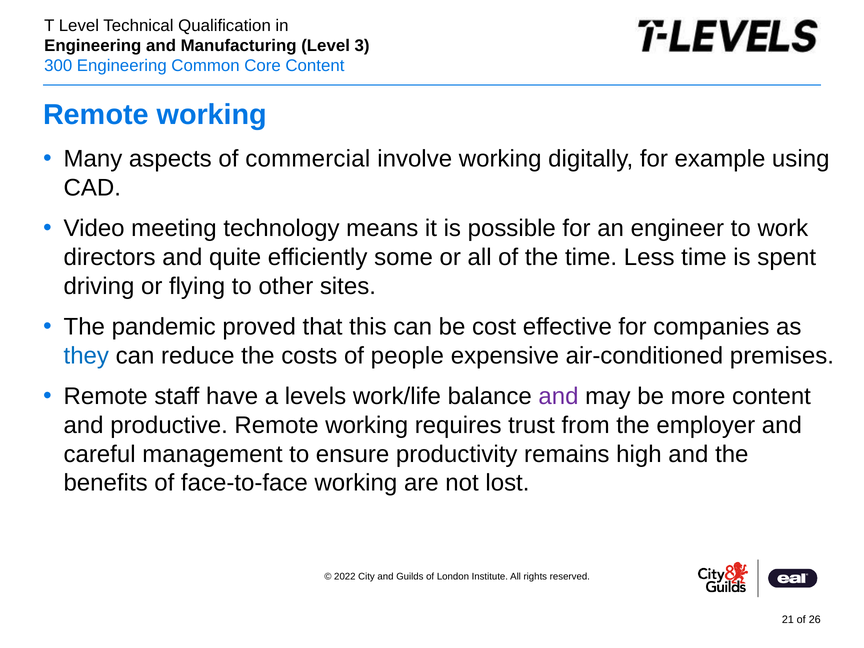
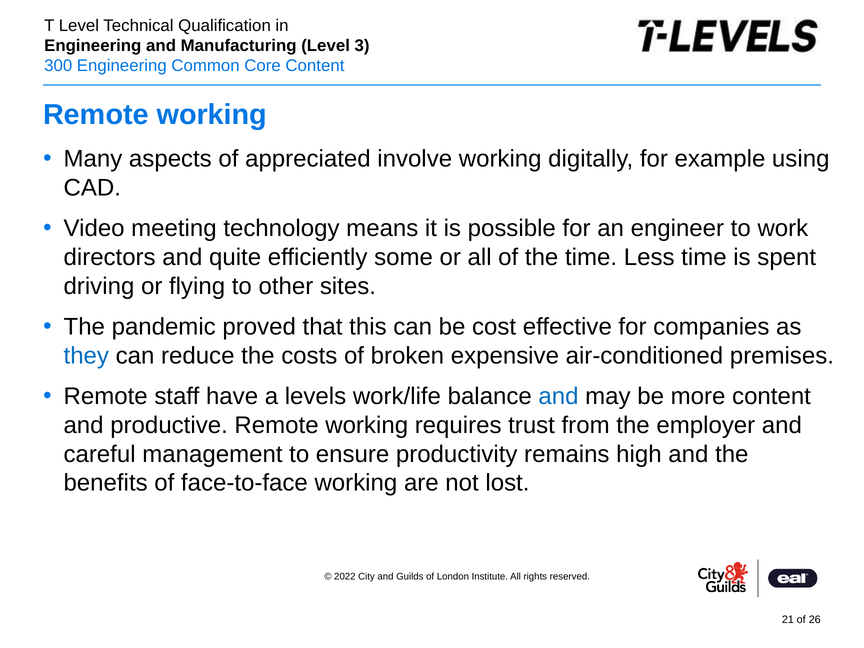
commercial: commercial -> appreciated
people: people -> broken
and at (559, 397) colour: purple -> blue
